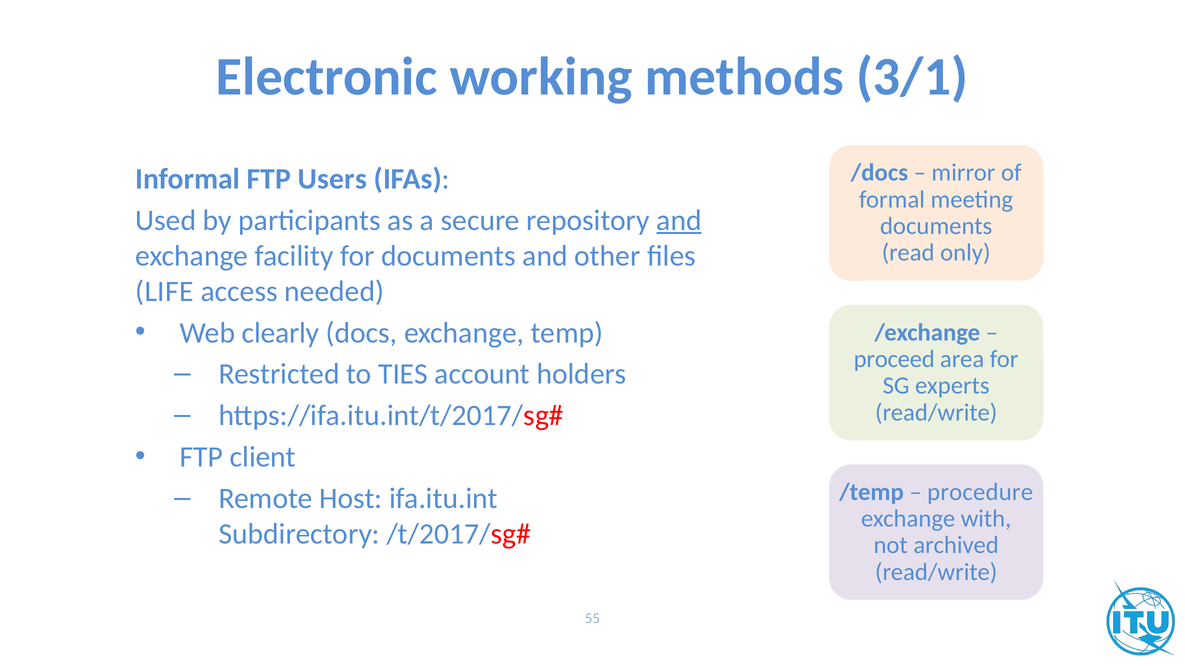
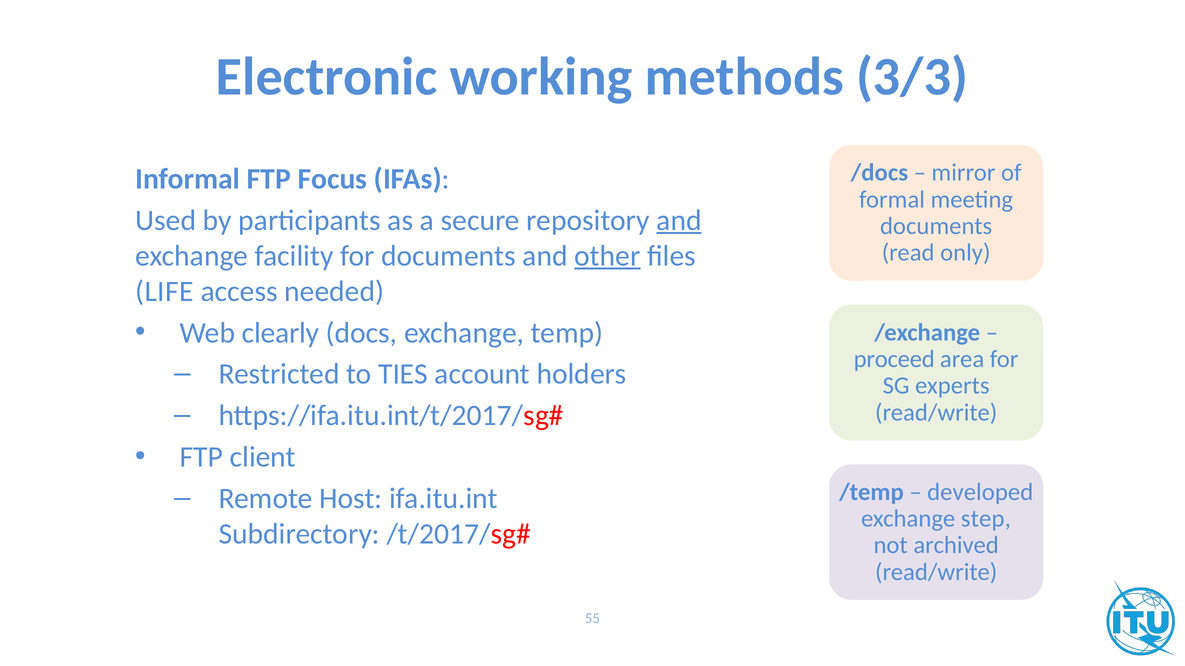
3/1: 3/1 -> 3/3
Users: Users -> Focus
other underline: none -> present
procedure: procedure -> developed
with: with -> step
